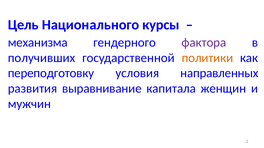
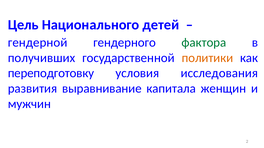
курсы: курсы -> детей
механизма: механизма -> гендерной
фактора colour: purple -> green
направленных: направленных -> исследования
